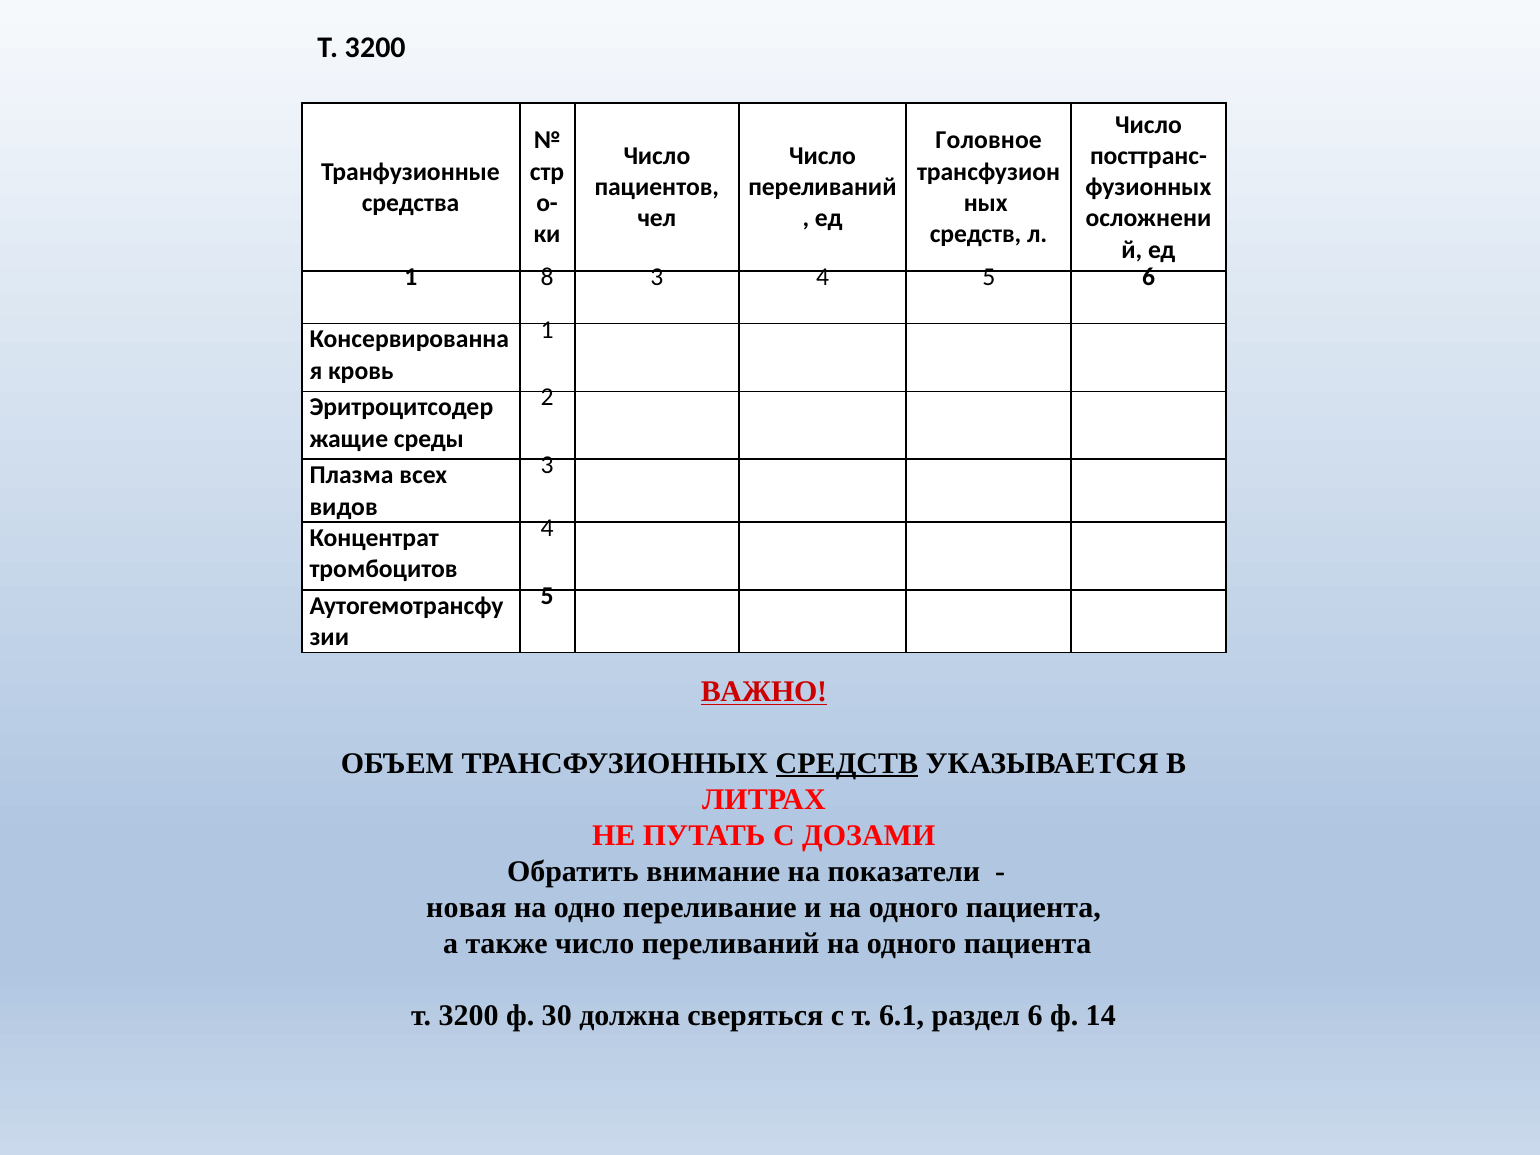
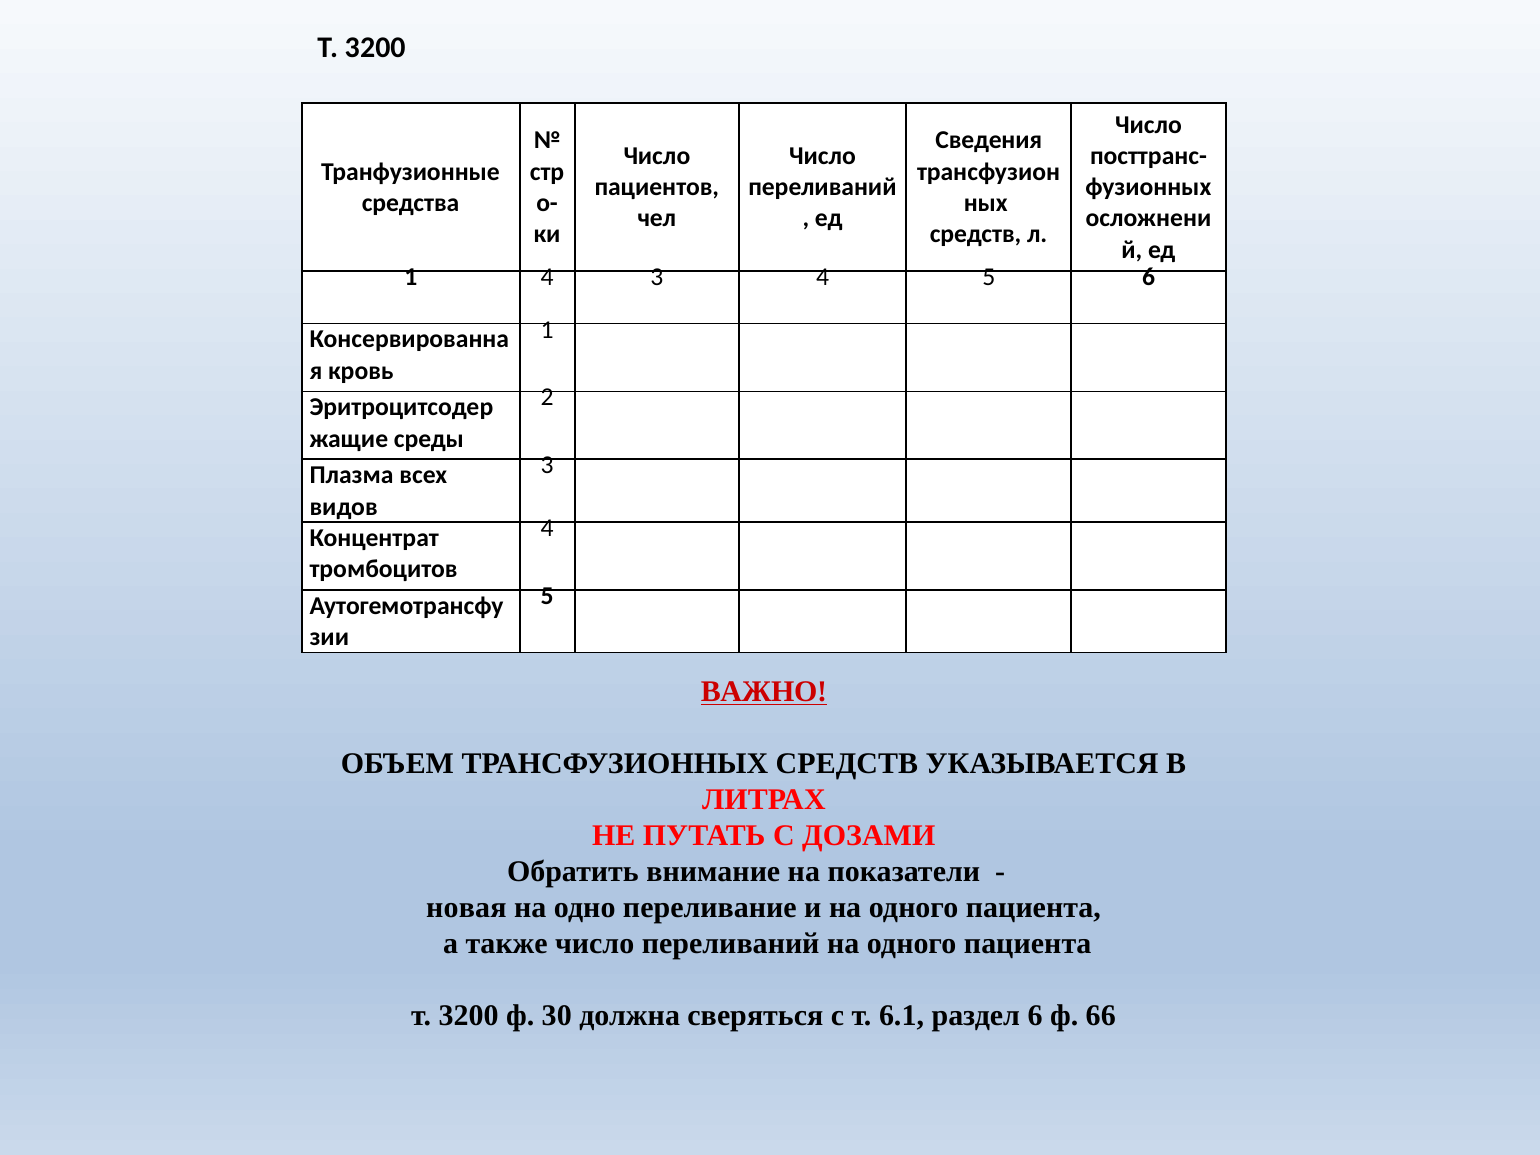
Головное: Головное -> Сведения
1 8: 8 -> 4
СРЕДСТВ at (847, 763) underline: present -> none
14: 14 -> 66
